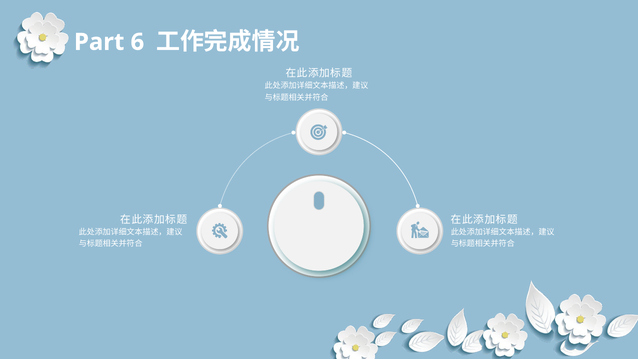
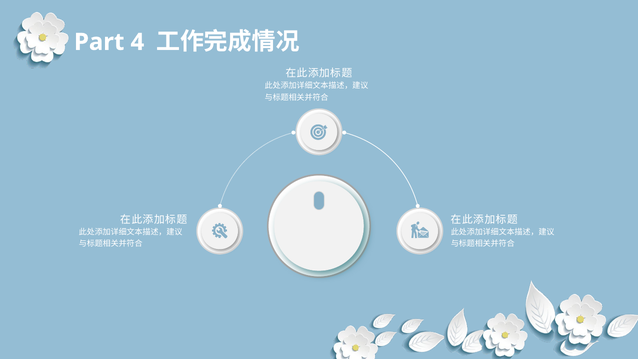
6: 6 -> 4
